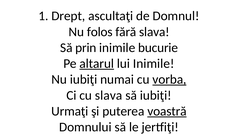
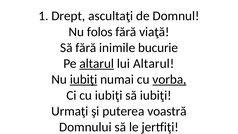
fără slava: slava -> viaţă
Să prin: prin -> fără
lui Inimile: Inimile -> Altarul
iubiţi at (84, 79) underline: none -> present
cu slava: slava -> iubiţi
voastră underline: present -> none
